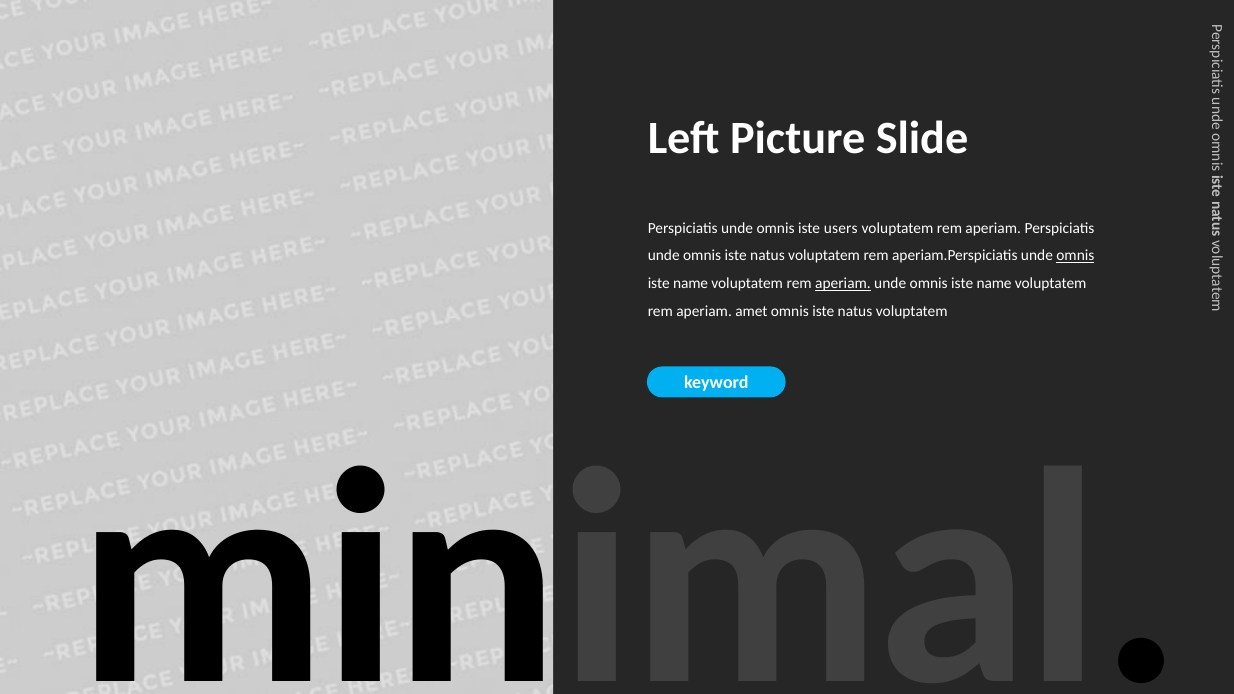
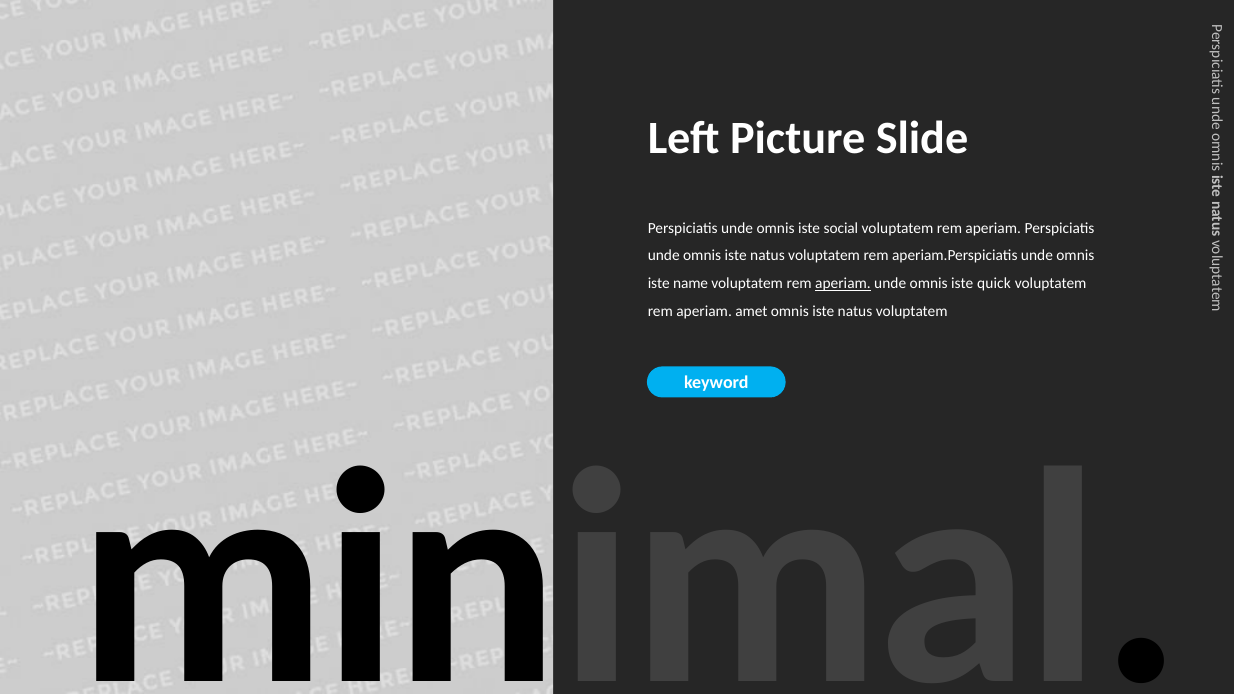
users: users -> social
omnis at (1075, 256) underline: present -> none
name at (994, 284): name -> quick
